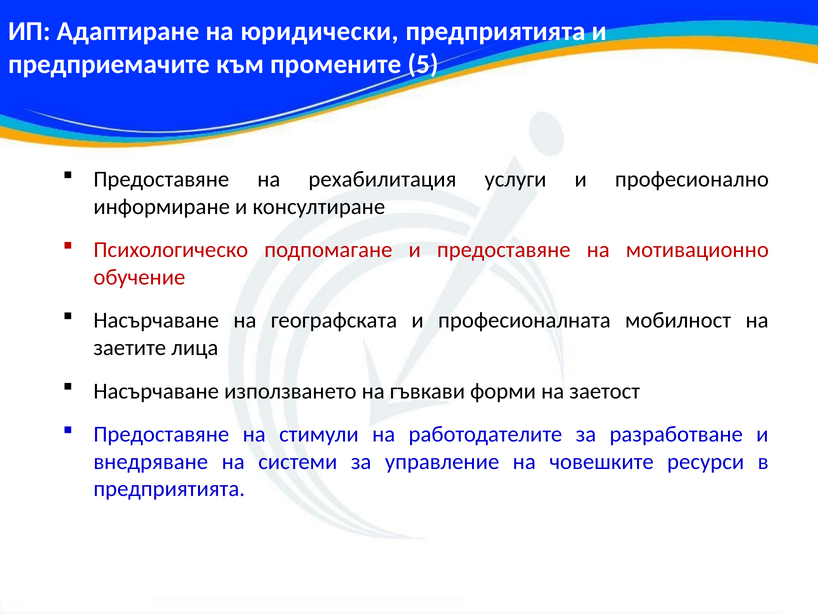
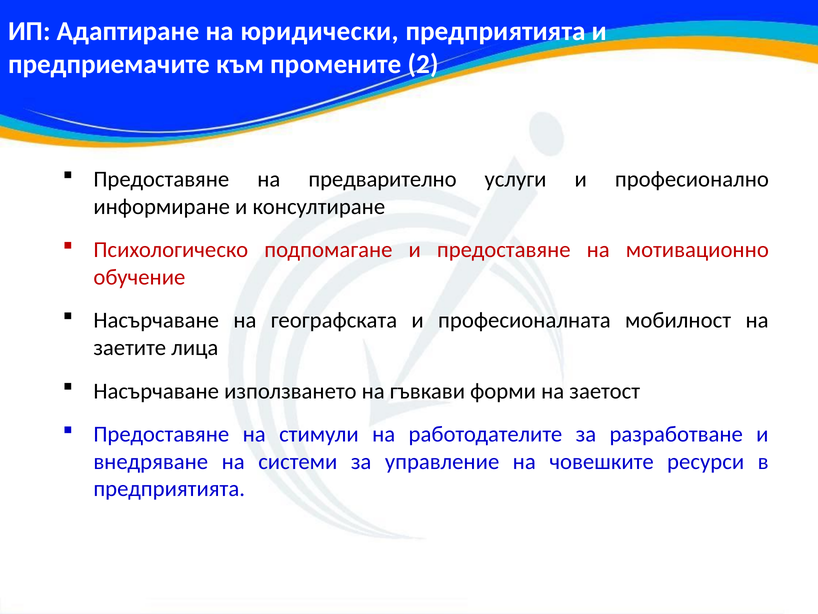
5: 5 -> 2
рехабилитация: рехабилитация -> предварително
